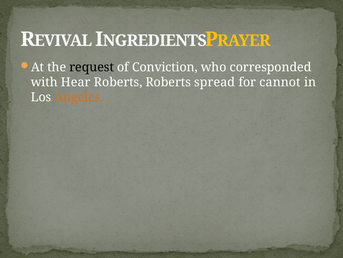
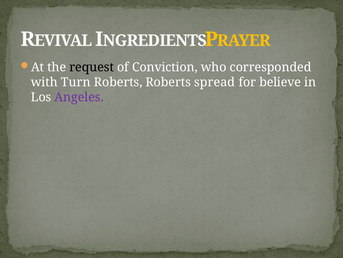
Hear: Hear -> Turn
cannot: cannot -> believe
Angeles colour: orange -> purple
